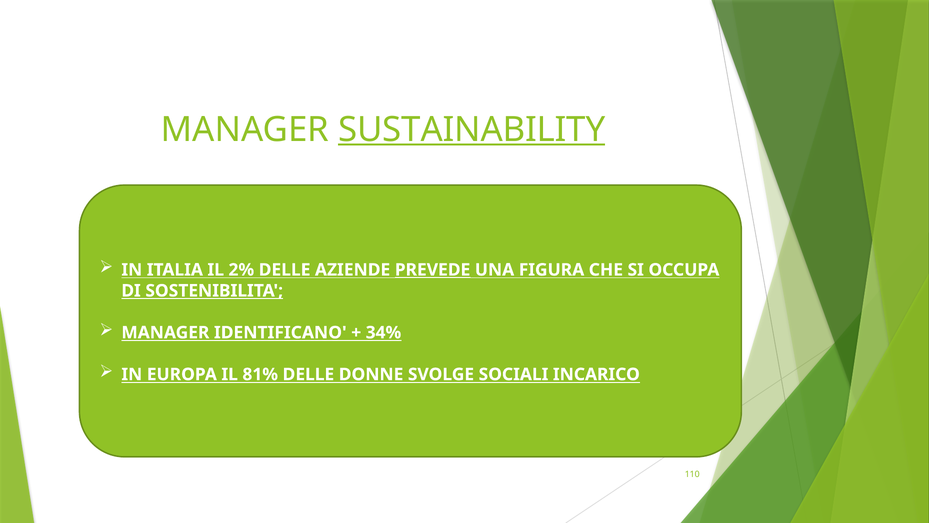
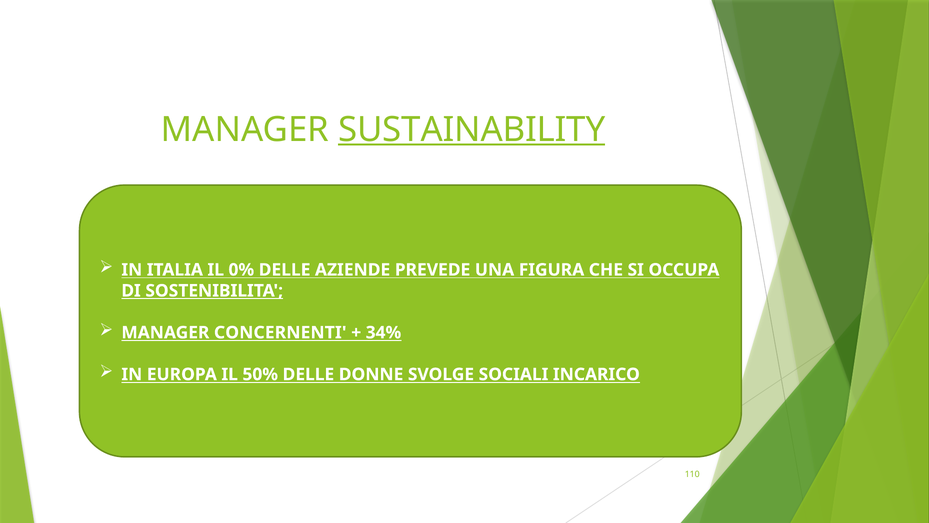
2%: 2% -> 0%
PREVEDE underline: present -> none
IDENTIFICANO: IDENTIFICANO -> CONCERNENTI
81%: 81% -> 50%
